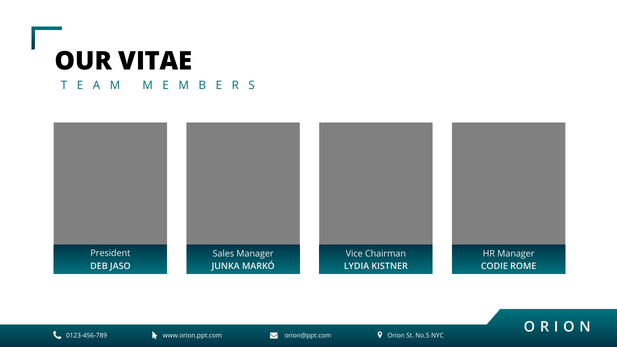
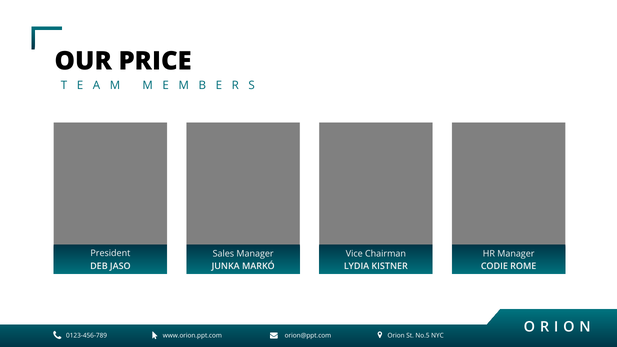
VITAE: VITAE -> PRICE
